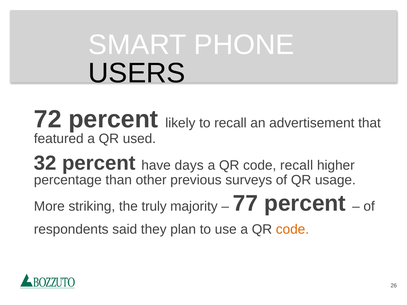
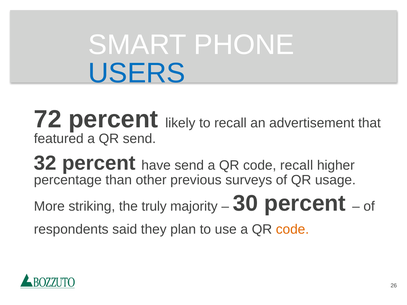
USERS colour: black -> blue
QR used: used -> send
have days: days -> send
77: 77 -> 30
